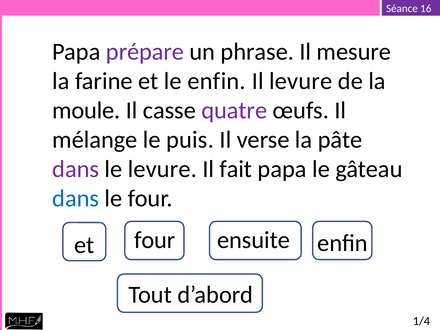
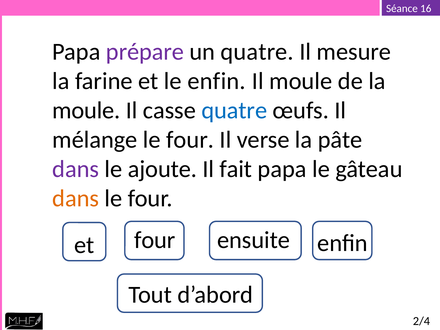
un phrase: phrase -> quatre
Il levure: levure -> moule
quatre at (234, 110) colour: purple -> blue
mélange le puis: puis -> four
le levure: levure -> ajoute
dans at (76, 198) colour: blue -> orange
1/4: 1/4 -> 2/4
